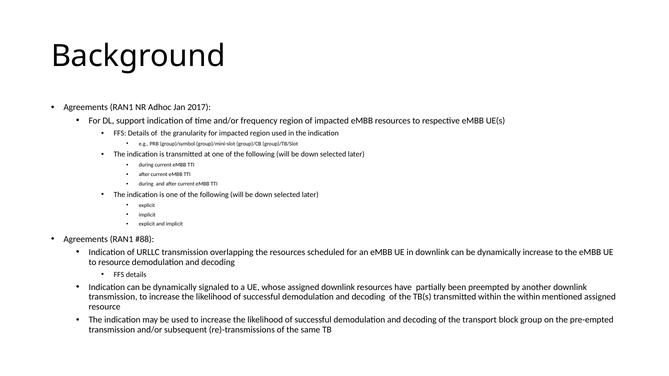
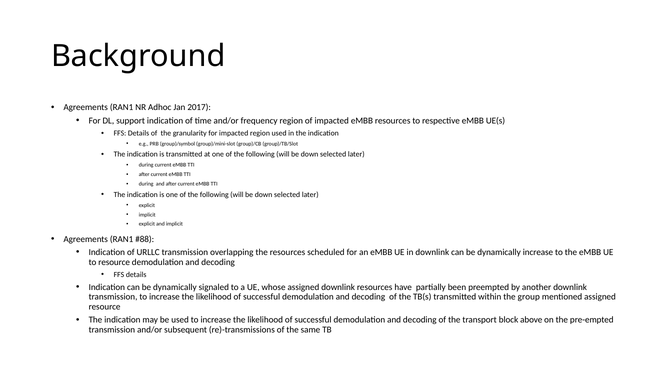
the within: within -> group
group: group -> above
